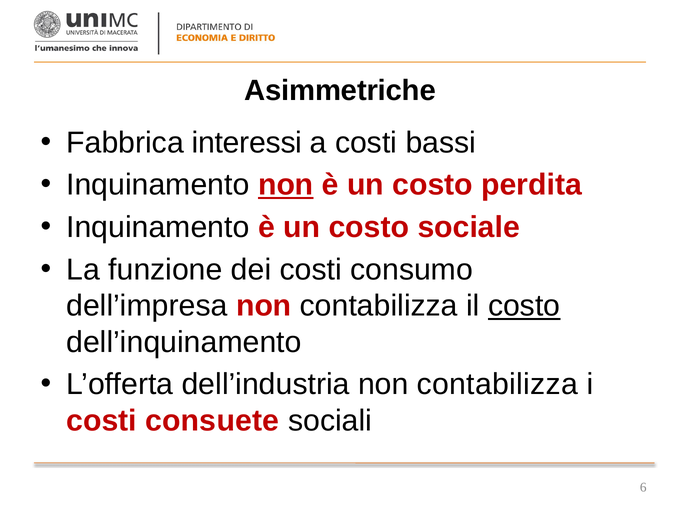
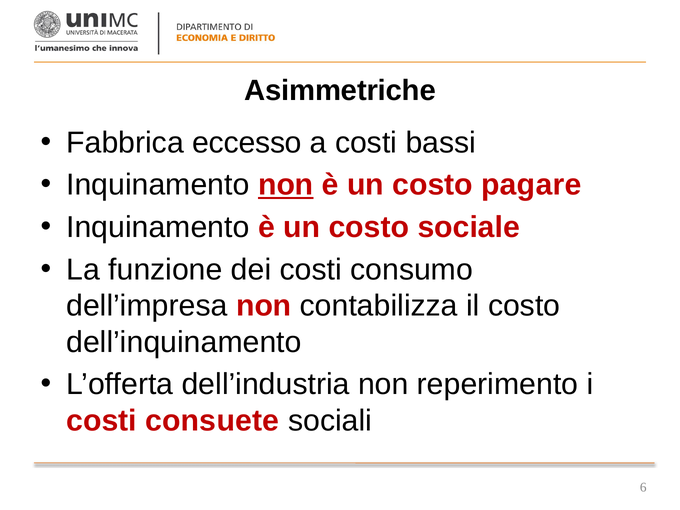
interessi: interessi -> eccesso
perdita: perdita -> pagare
costo at (524, 306) underline: present -> none
dell’industria non contabilizza: contabilizza -> reperimento
